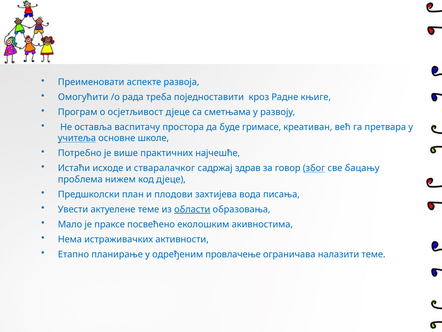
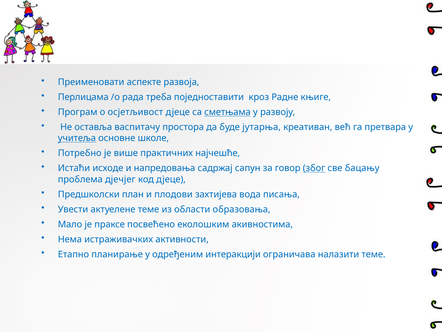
Омогућити: Омогућити -> Перлицама
сметњама underline: none -> present
гримасе: гримасе -> јутарња
стваралачког: стваралачког -> напредовања
здрав: здрав -> сапун
нижем: нижем -> дјечјег
области underline: present -> none
провлачење: провлачење -> интеракцији
